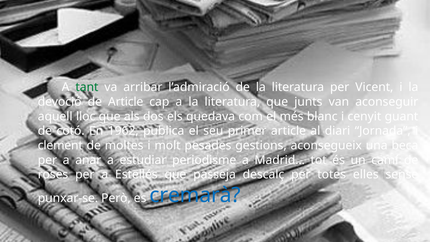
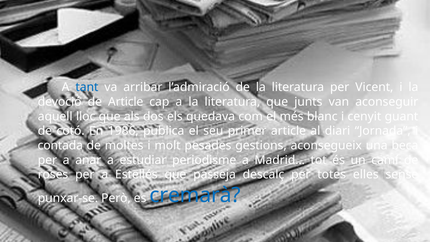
tant colour: green -> blue
1962: 1962 -> 1986
clement: clement -> contada
